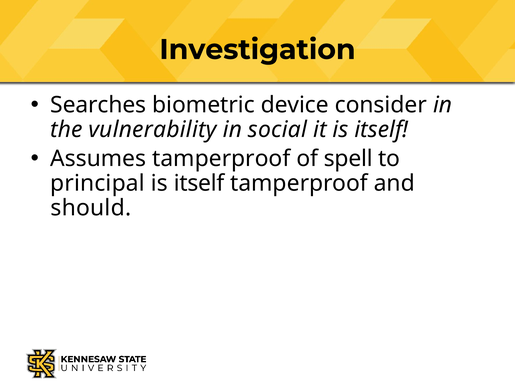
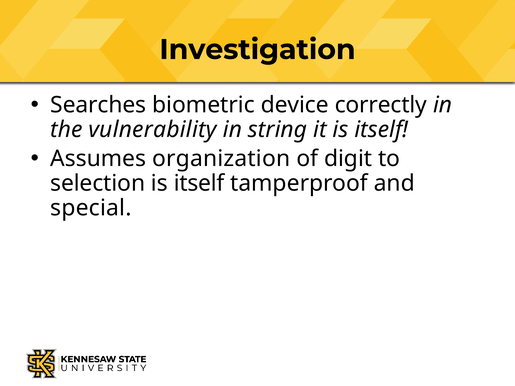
consider: consider -> correctly
social: social -> string
Assumes tamperproof: tamperproof -> organization
spell: spell -> digit
principal: principal -> selection
should: should -> special
